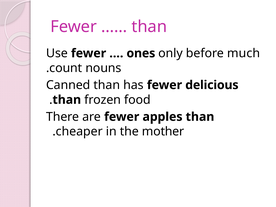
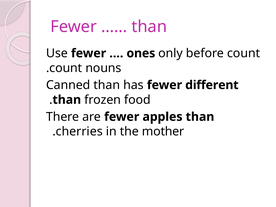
before much: much -> count
delicious: delicious -> different
cheaper: cheaper -> cherries
